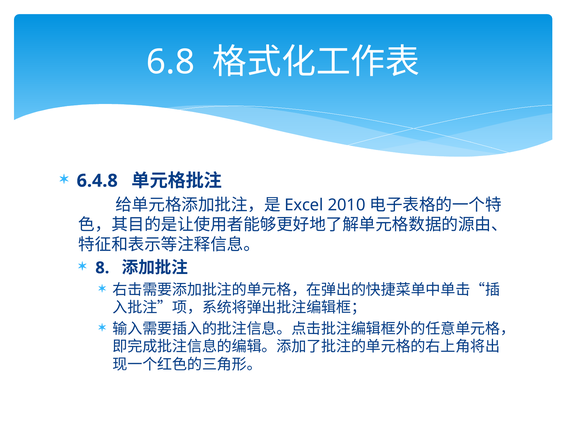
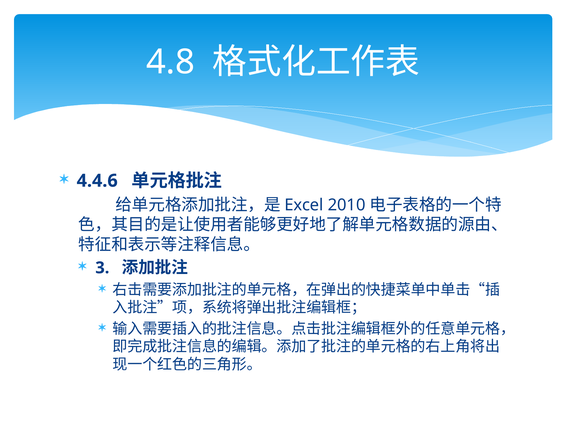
6.8: 6.8 -> 4.8
6.4.8: 6.4.8 -> 4.4.6
8: 8 -> 3
